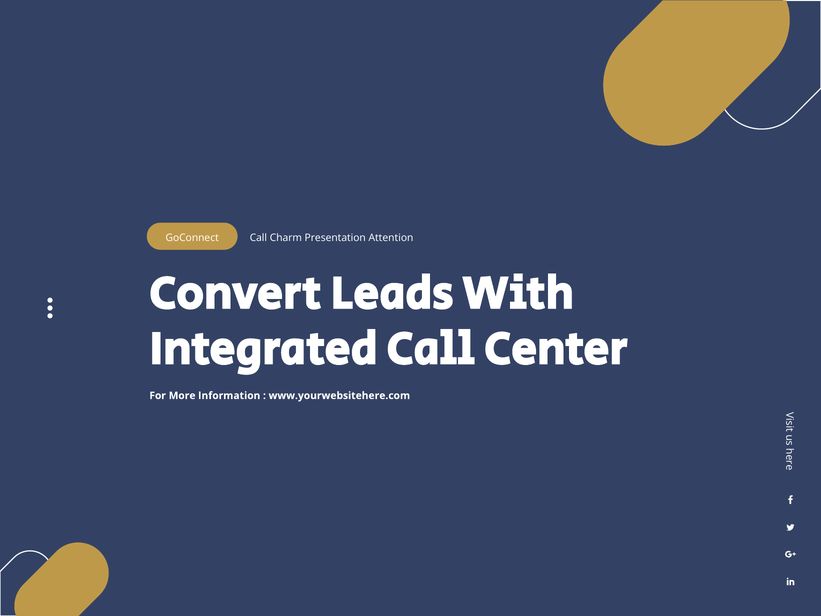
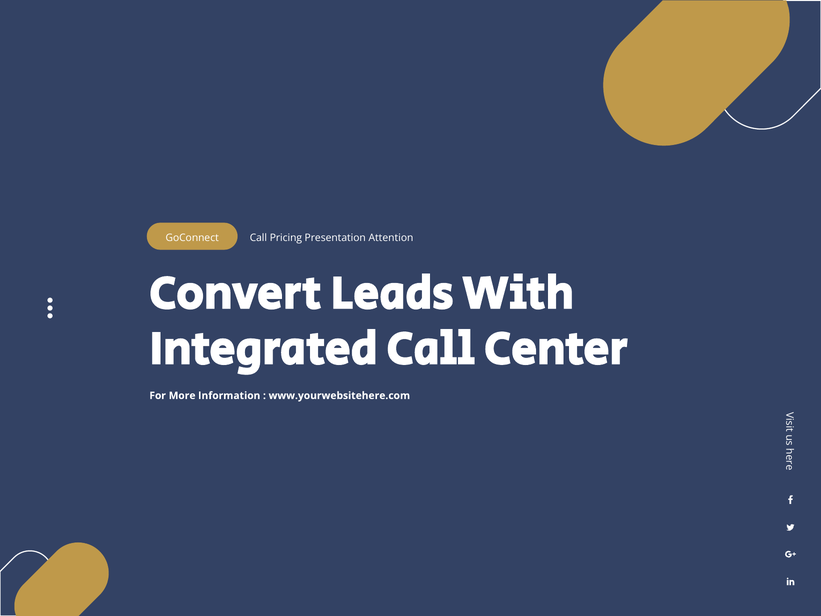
Charm: Charm -> Pricing
